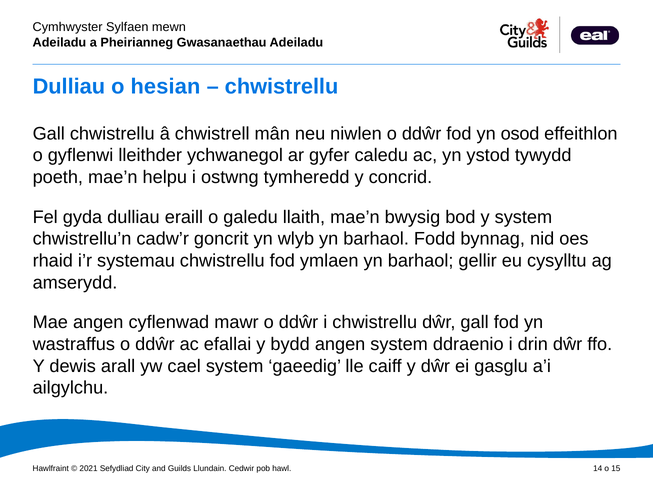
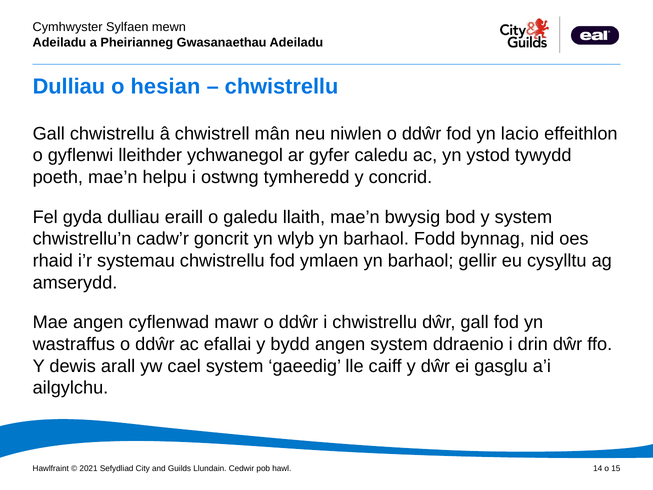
osod: osod -> lacio
